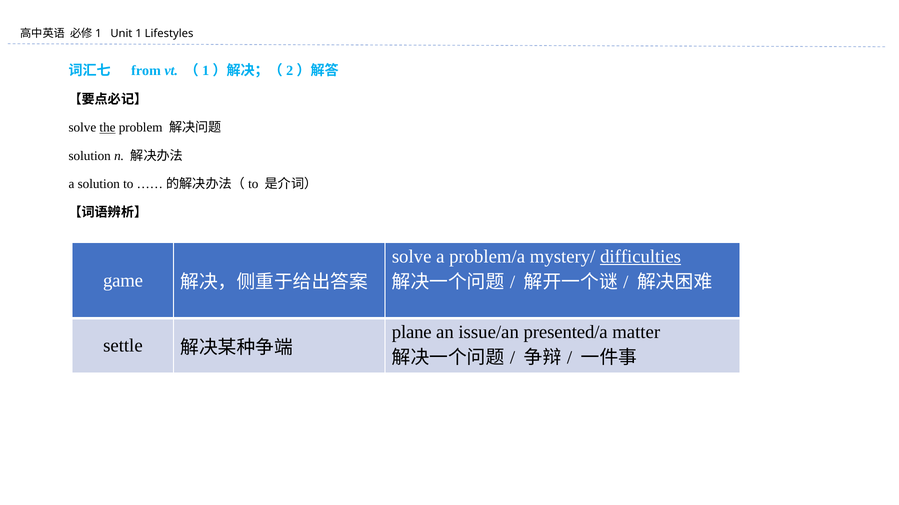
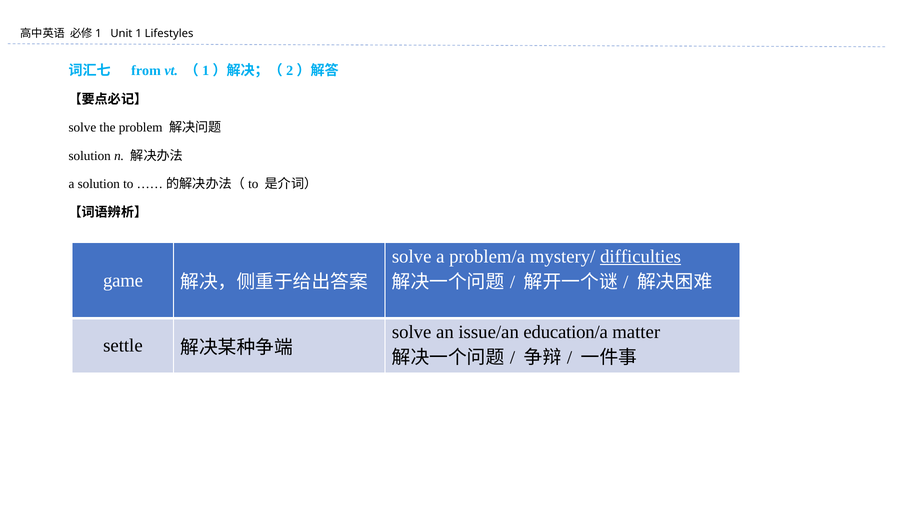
the underline: present -> none
plane at (412, 332): plane -> solve
presented/a: presented/a -> education/a
